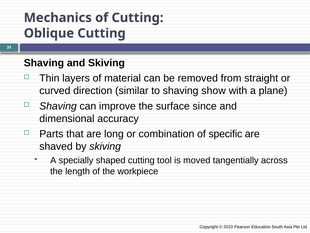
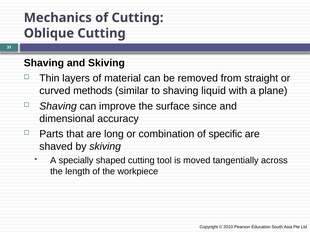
direction: direction -> methods
show: show -> liquid
